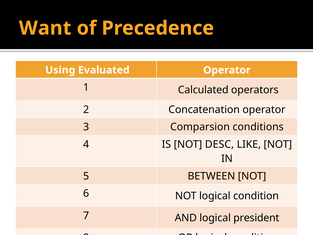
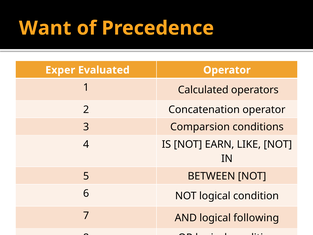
Using: Using -> Exper
DESC: DESC -> EARN
president: president -> following
